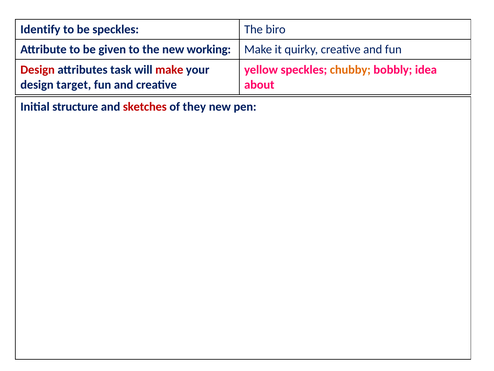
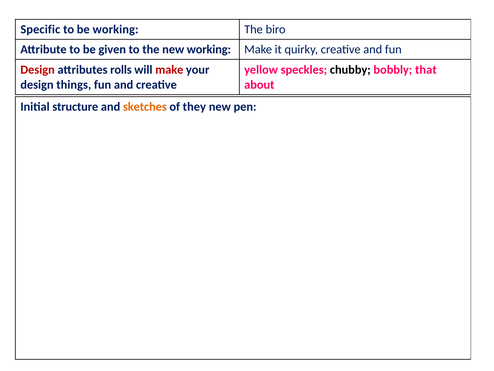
Identify: Identify -> Specific
be speckles: speckles -> working
task: task -> rolls
chubby colour: orange -> black
idea: idea -> that
target: target -> things
sketches colour: red -> orange
